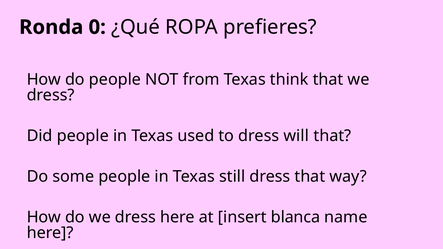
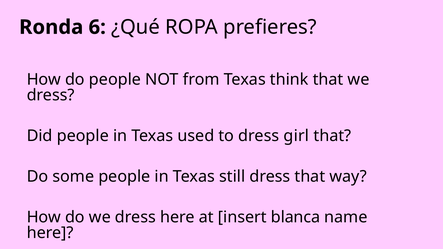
0: 0 -> 6
will: will -> girl
